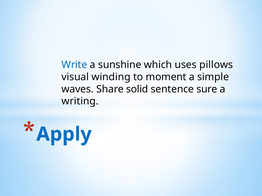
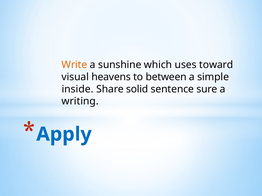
Write colour: blue -> orange
pillows: pillows -> toward
winding: winding -> heavens
moment: moment -> between
waves: waves -> inside
